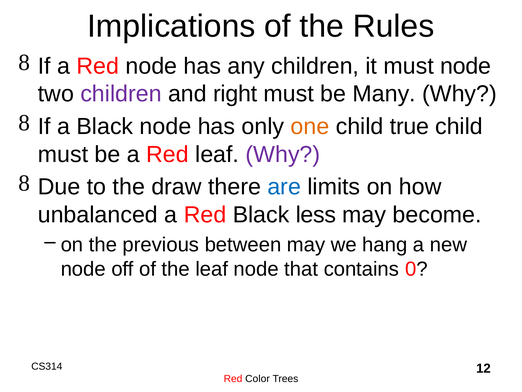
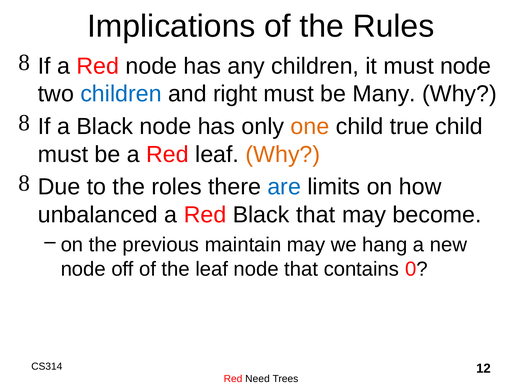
children at (121, 94) colour: purple -> blue
Why at (283, 154) colour: purple -> orange
draw: draw -> roles
Black less: less -> that
between: between -> maintain
Color: Color -> Need
